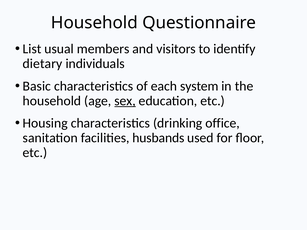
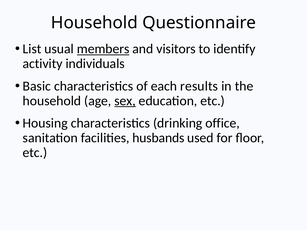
members underline: none -> present
dietary: dietary -> activity
system: system -> results
